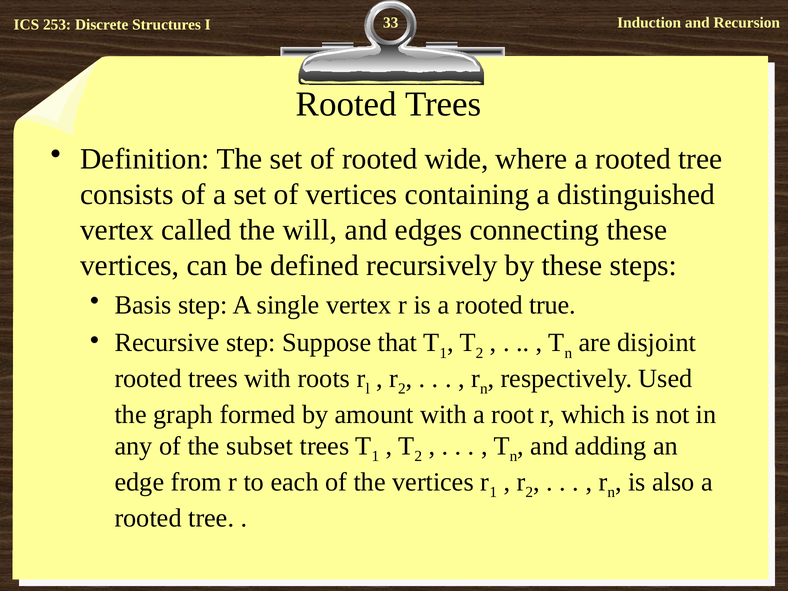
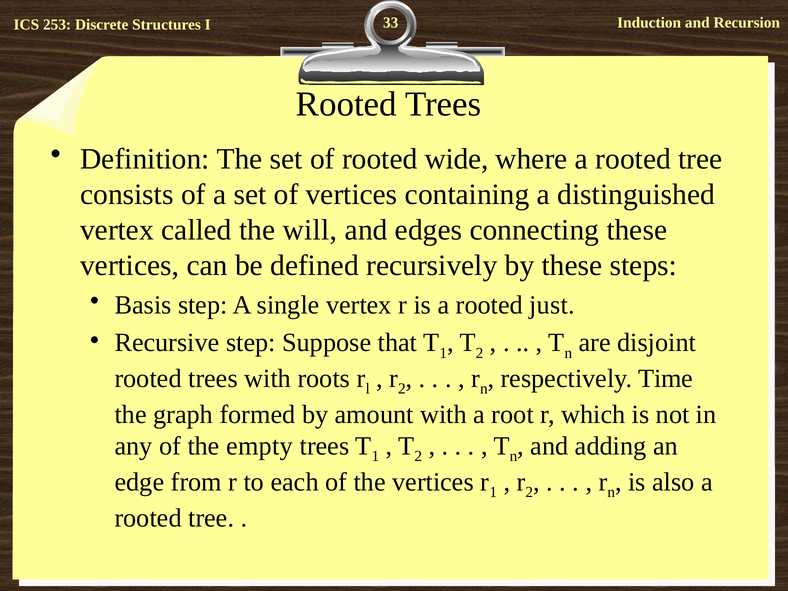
true: true -> just
Used: Used -> Time
subset: subset -> empty
